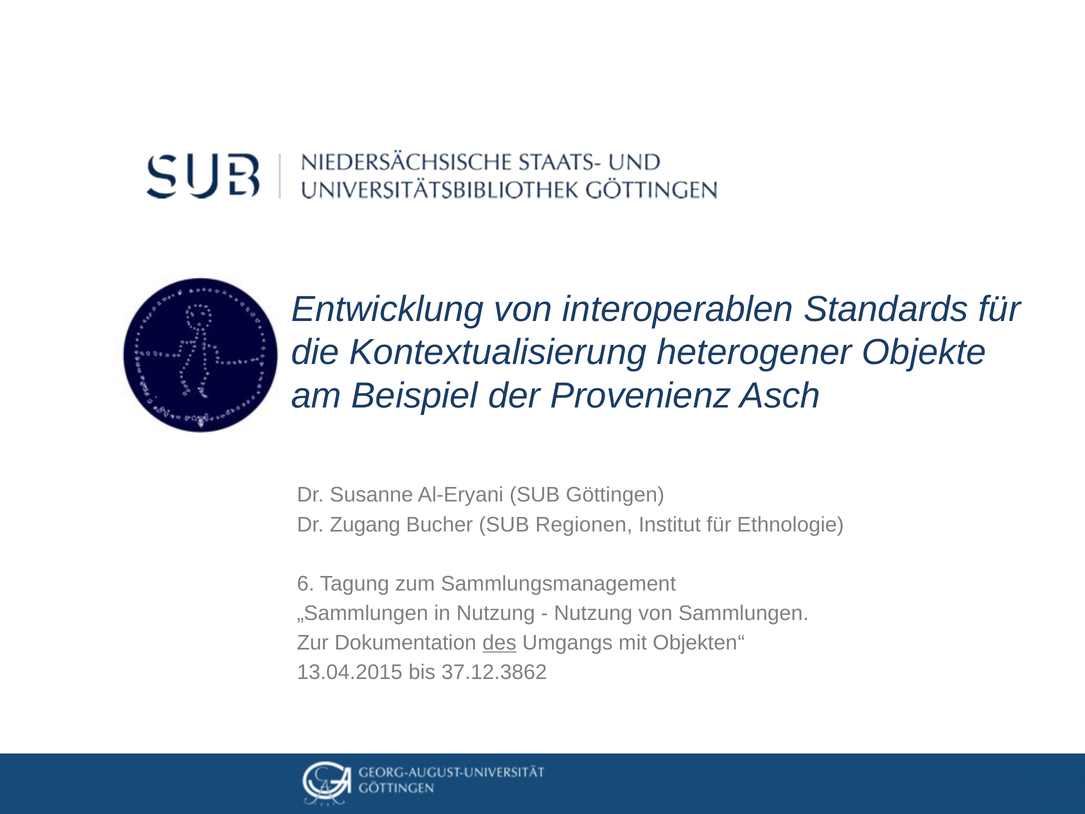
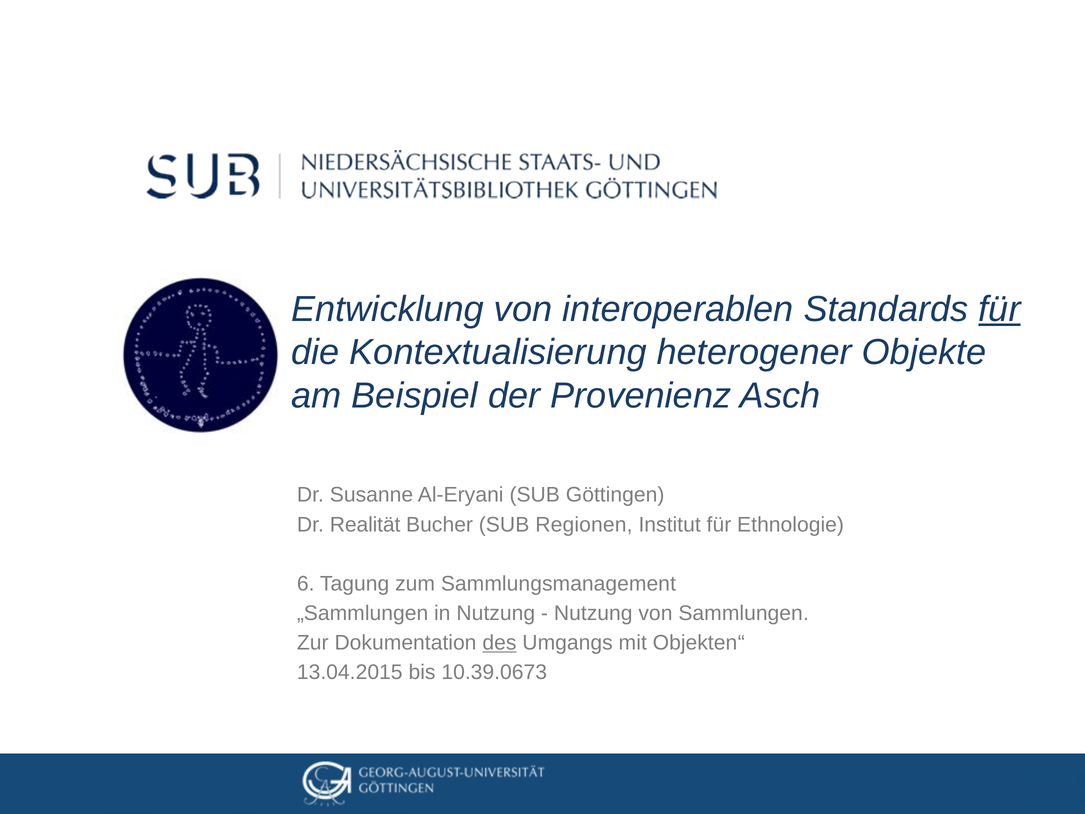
für at (1000, 309) underline: none -> present
Zugang: Zugang -> Realität
37.12.3862: 37.12.3862 -> 10.39.0673
